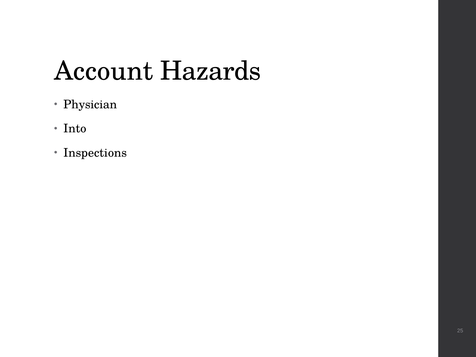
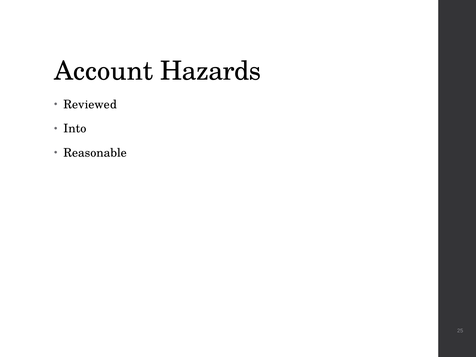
Physician: Physician -> Reviewed
Inspections: Inspections -> Reasonable
